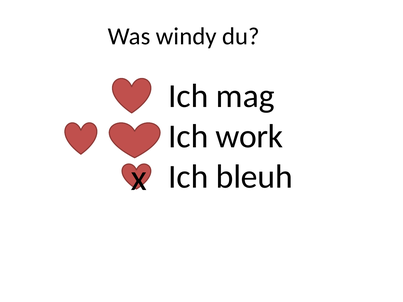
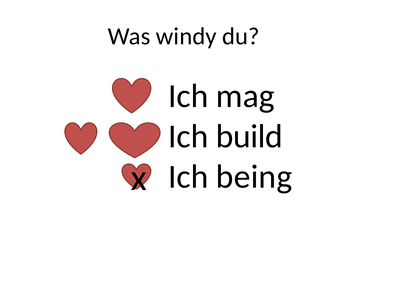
work: work -> build
bleuh: bleuh -> being
